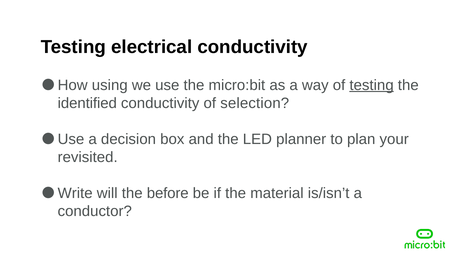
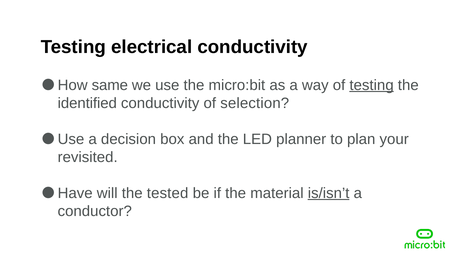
using: using -> same
Write: Write -> Have
before: before -> tested
is/isn’t underline: none -> present
